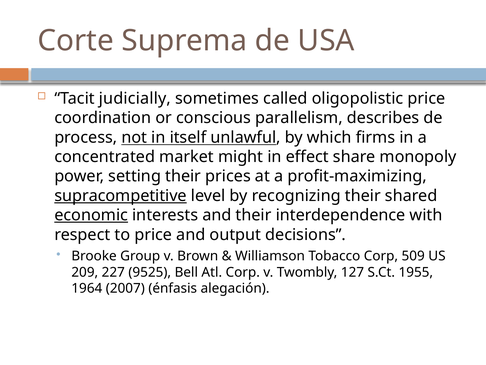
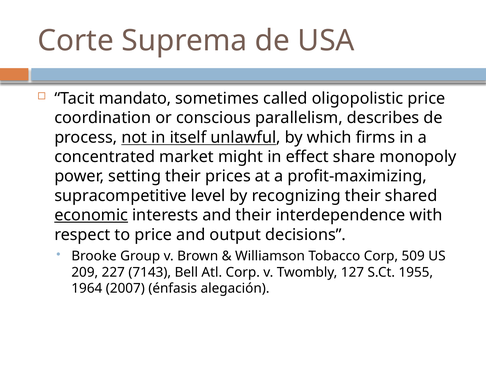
judicially: judicially -> mandato
supracompetitive underline: present -> none
9525: 9525 -> 7143
